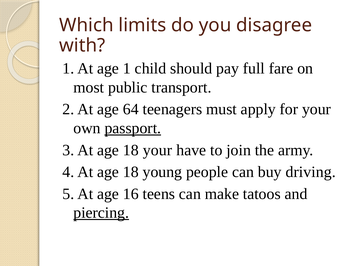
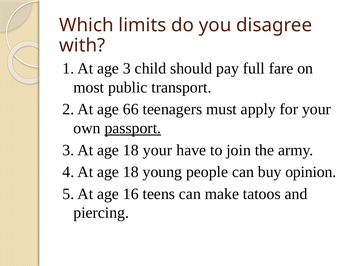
age 1: 1 -> 3
64: 64 -> 66
driving: driving -> opinion
piercing underline: present -> none
